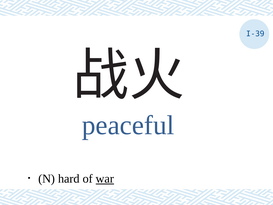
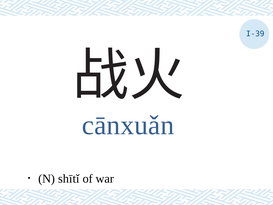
peaceful: peaceful -> cānxuǎn
hard: hard -> shītǐ
war underline: present -> none
